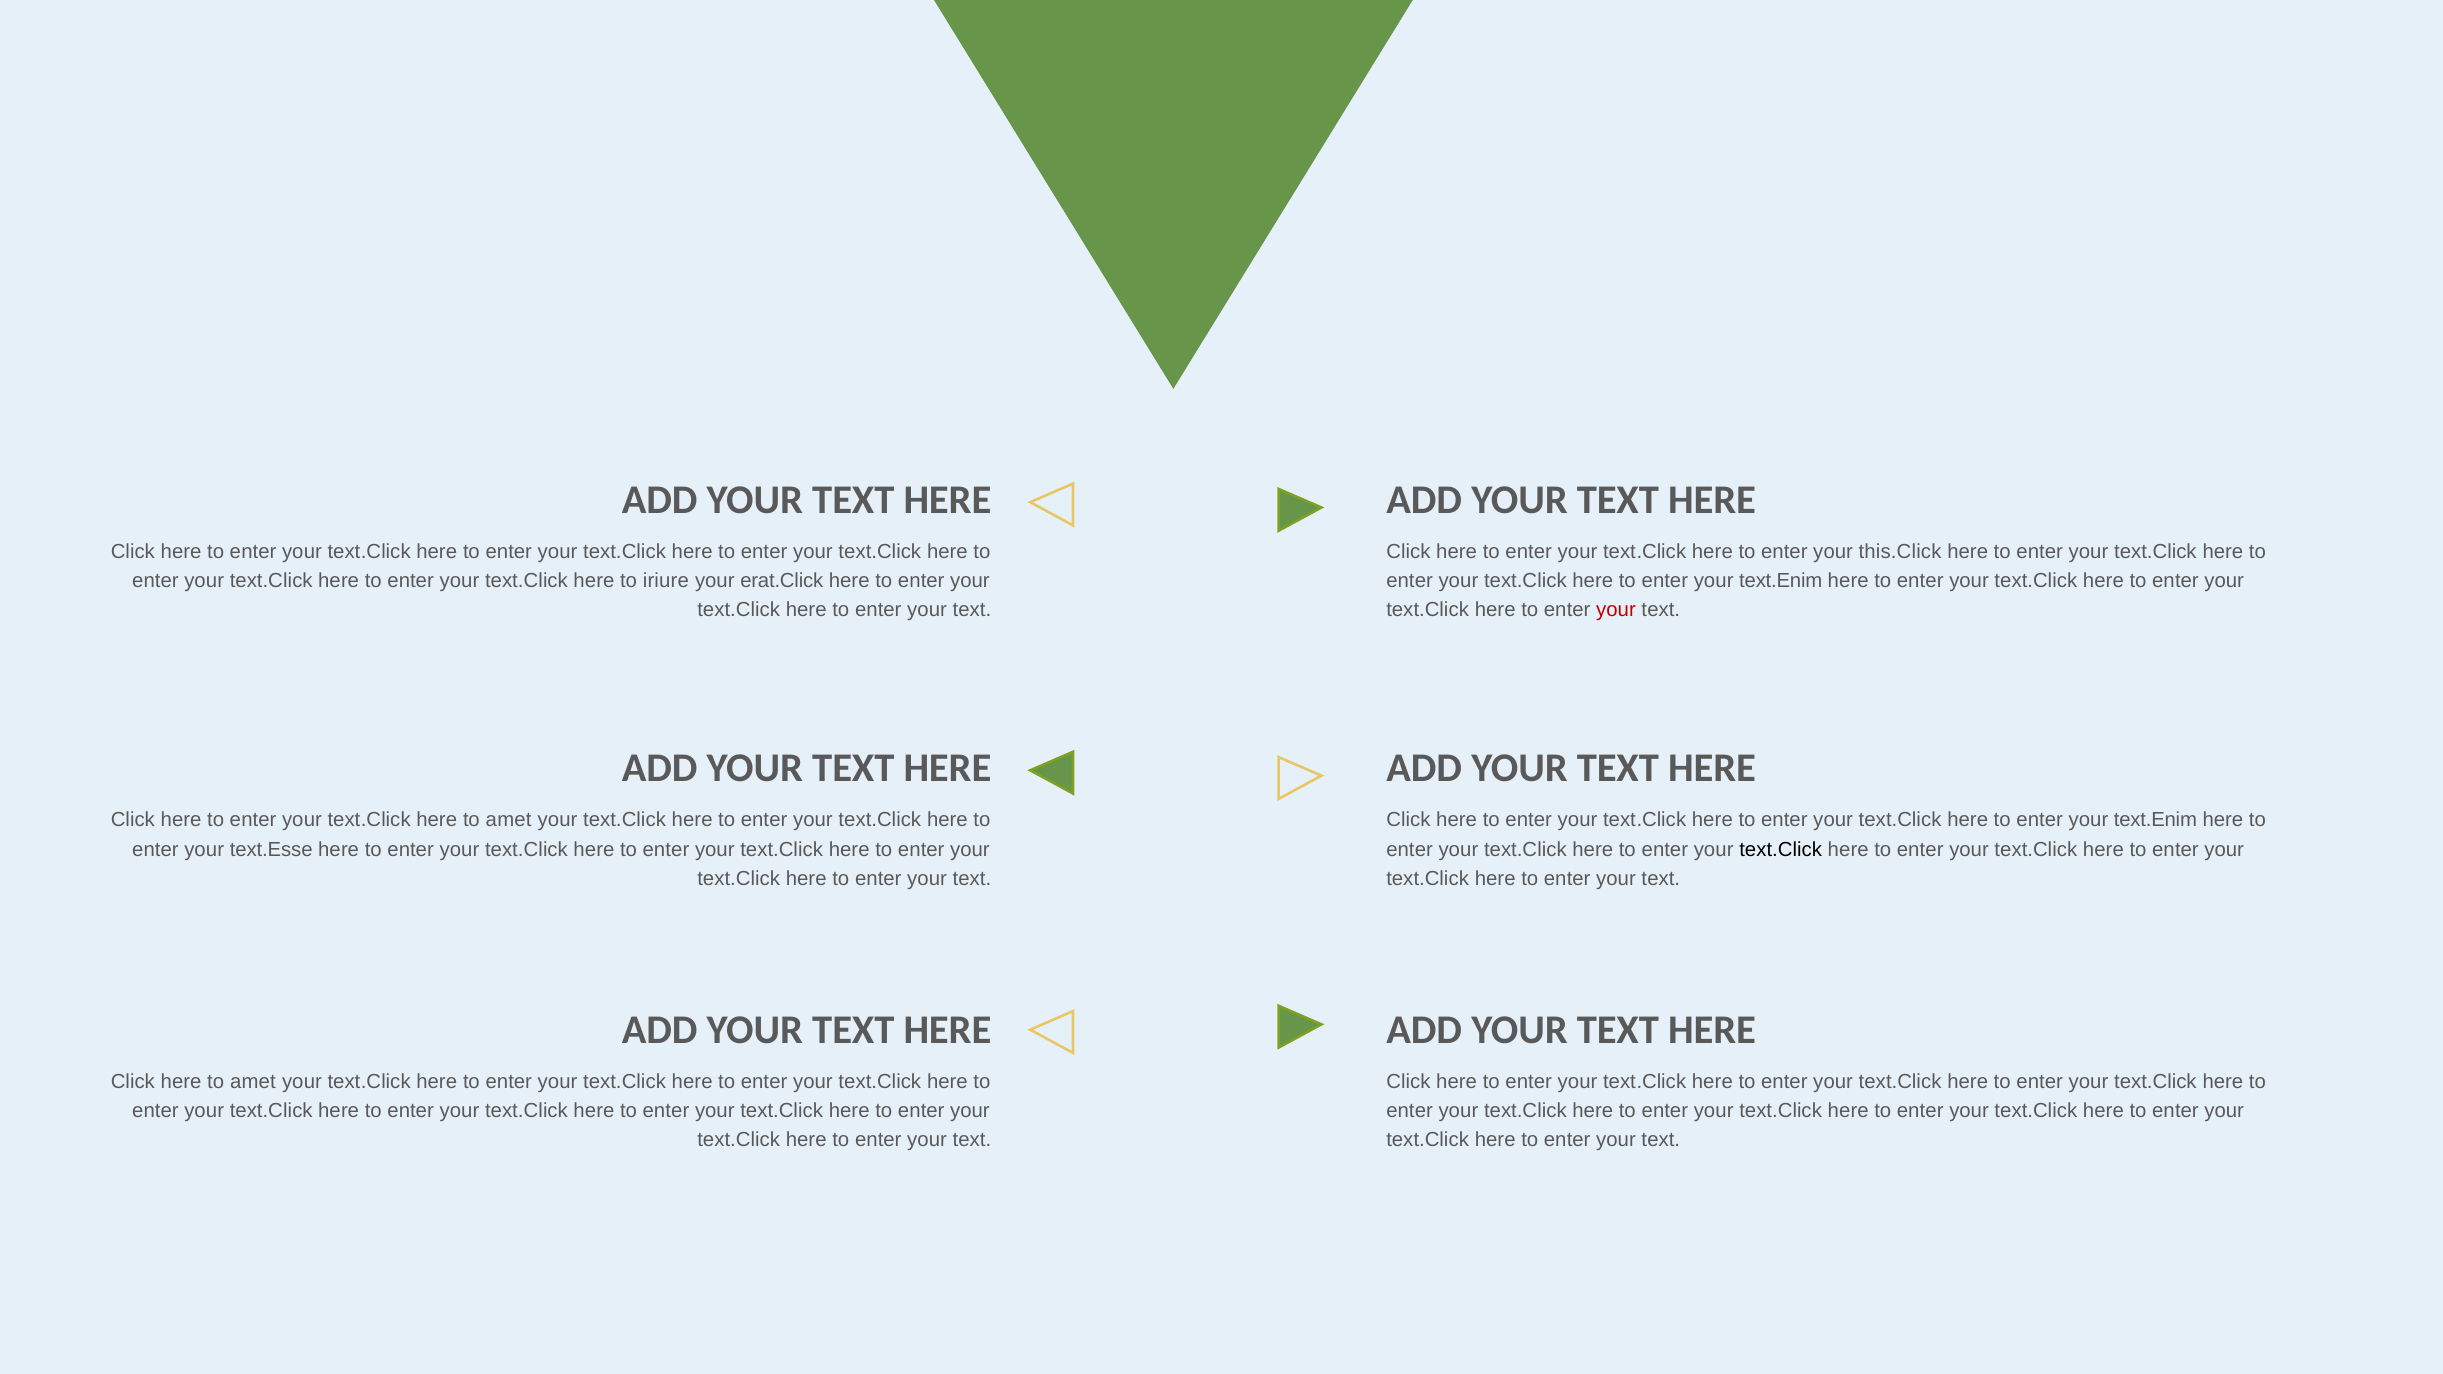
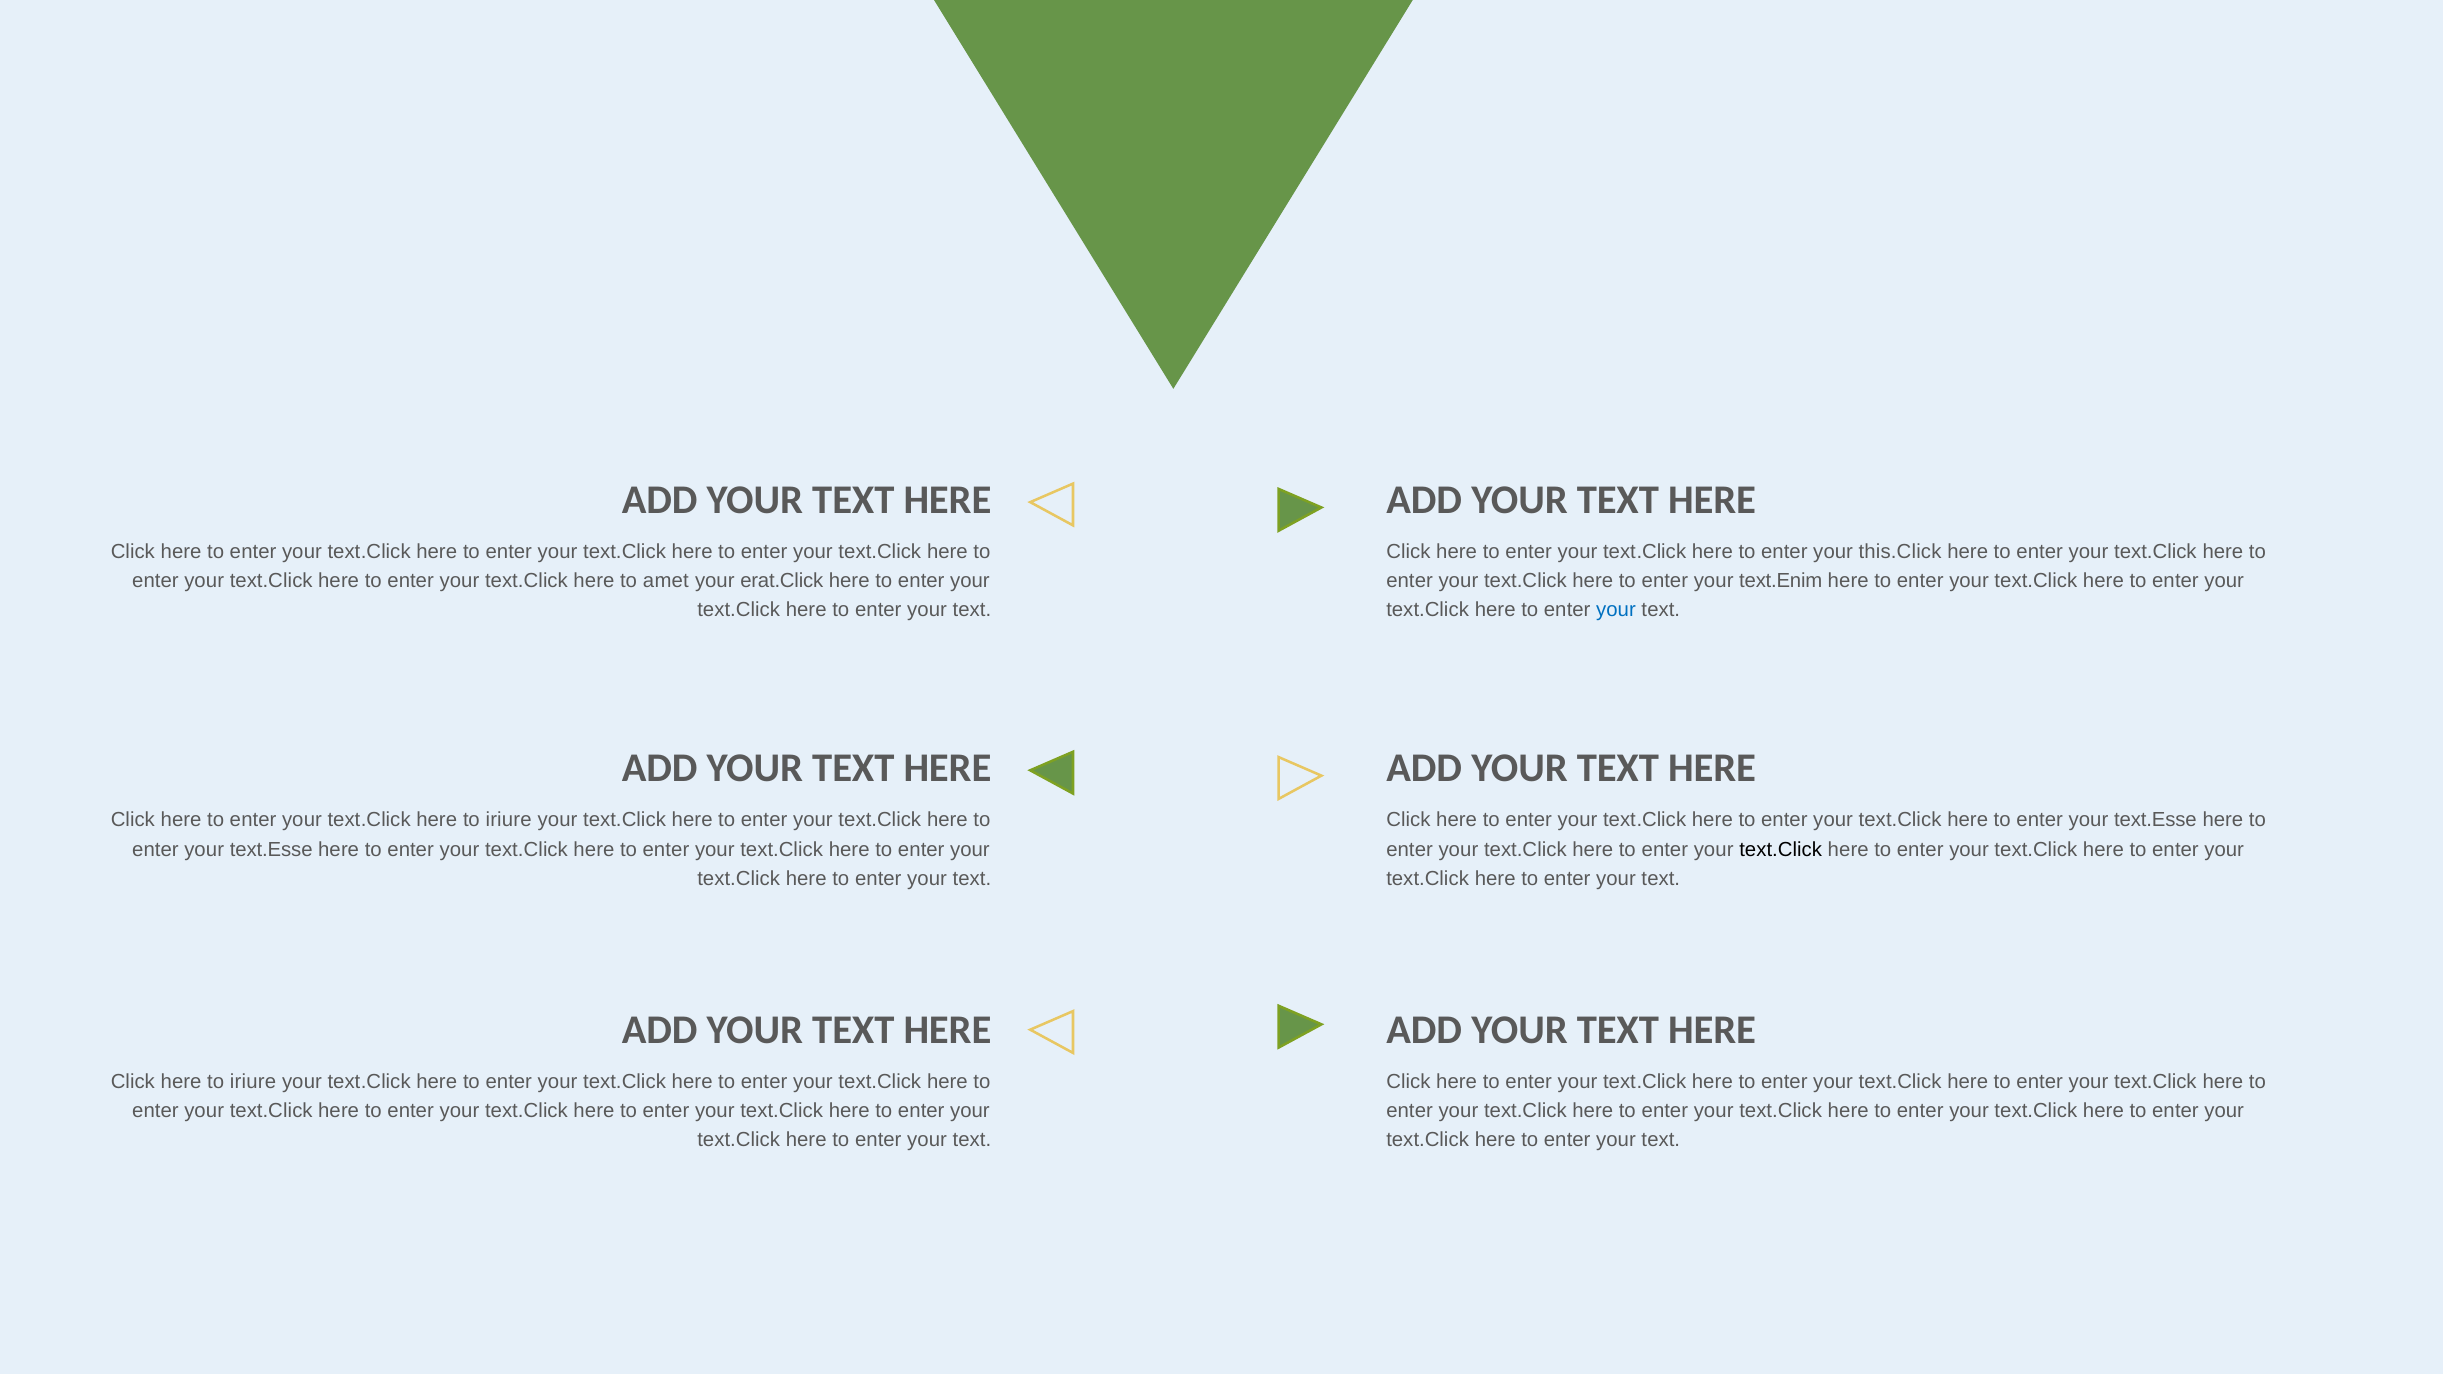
iriure: iriure -> amet
your at (1616, 610) colour: red -> blue
text.Click here to amet: amet -> iriure
text.Enim at (2155, 820): text.Enim -> text.Esse
Click here to amet: amet -> iriure
